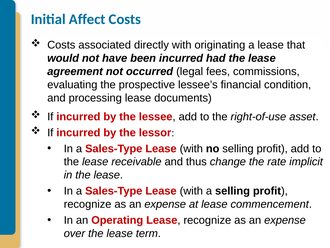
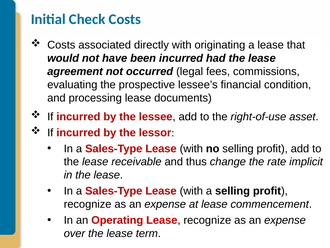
Affect: Affect -> Check
